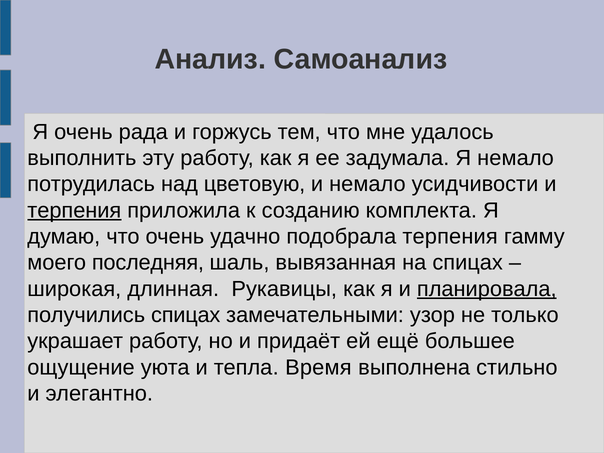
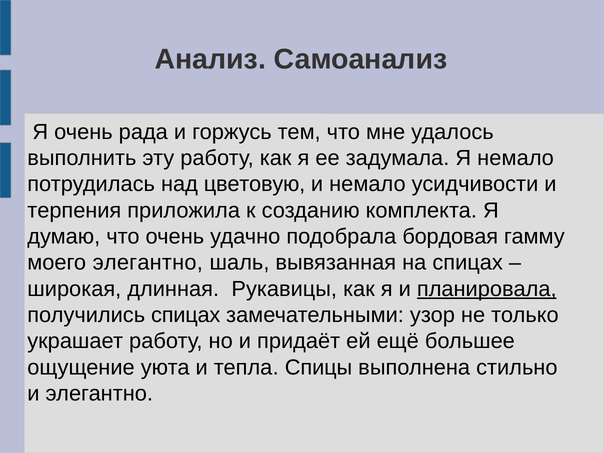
терпения at (74, 210) underline: present -> none
подобрала терпения: терпения -> бордовая
моего последняя: последняя -> элегантно
Время: Время -> Спицы
